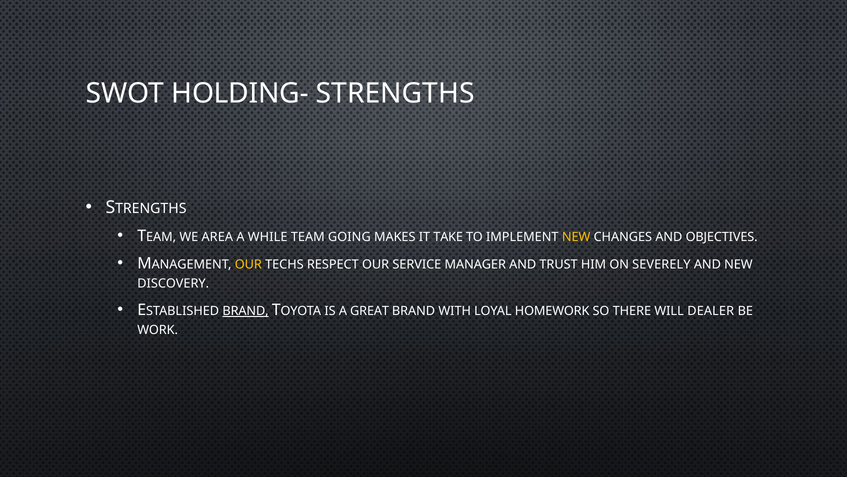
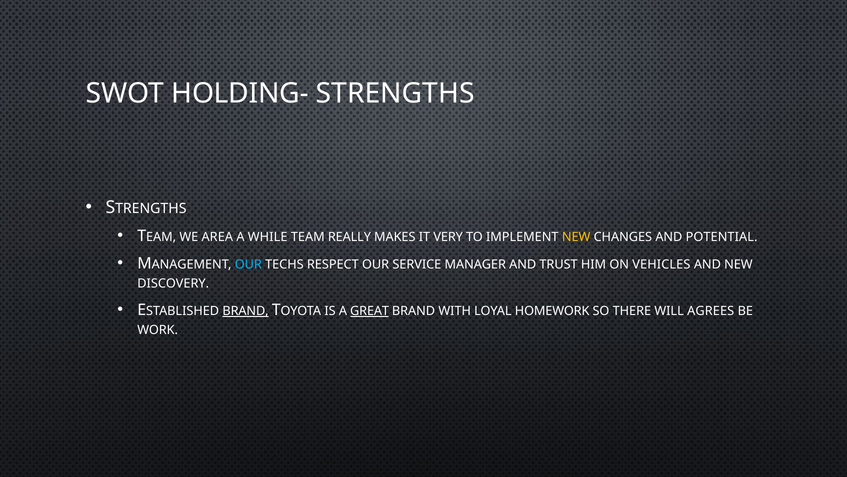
GOING: GOING -> REALLY
TAKE: TAKE -> VERY
OBJECTIVES: OBJECTIVES -> POTENTIAL
OUR at (248, 264) colour: yellow -> light blue
SEVERELY: SEVERELY -> VEHICLES
GREAT underline: none -> present
DEALER: DEALER -> AGREES
